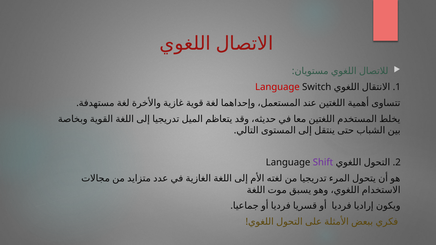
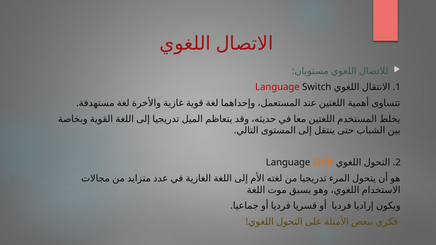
Shift colour: purple -> orange
